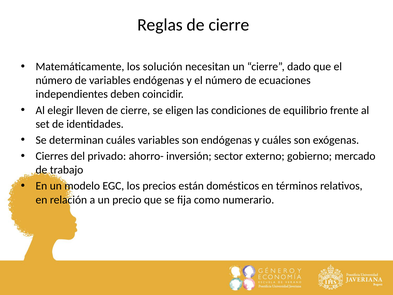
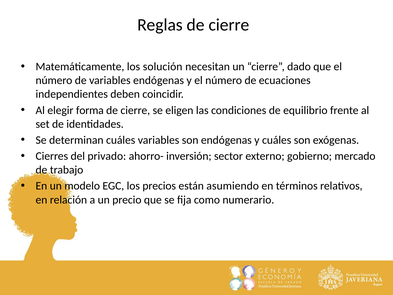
lleven: lleven -> forma
domésticos: domésticos -> asumiendo
